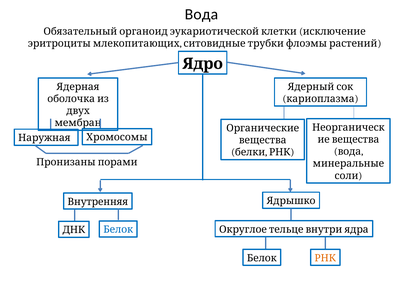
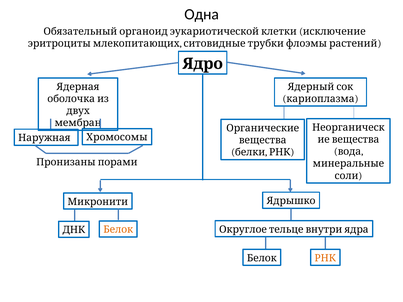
Вода at (201, 14): Вода -> Одна
Внутренняя: Внутренняя -> Микронити
Белок at (118, 230) colour: blue -> orange
